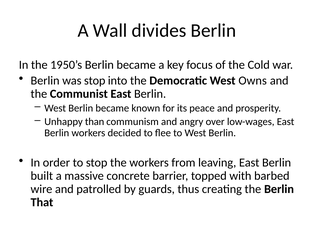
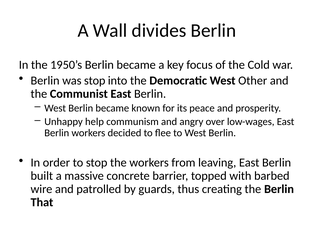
Owns: Owns -> Other
than: than -> help
